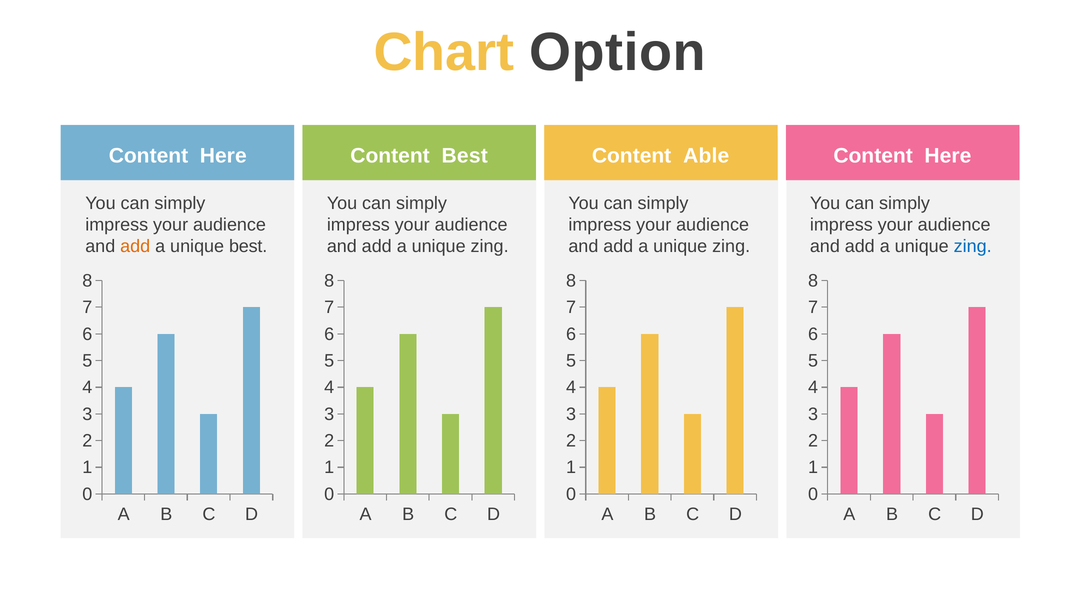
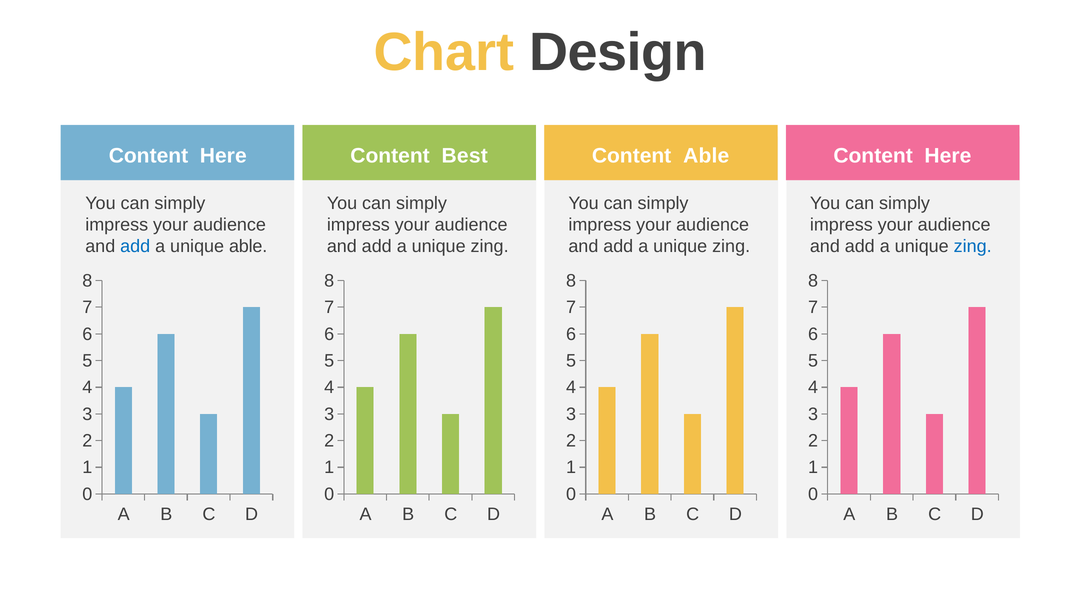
Option: Option -> Design
add at (135, 247) colour: orange -> blue
unique best: best -> able
